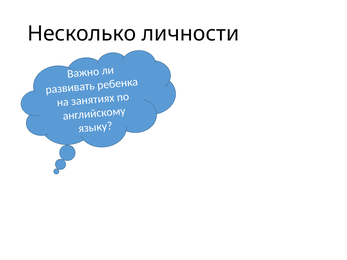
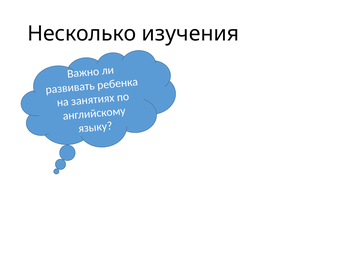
личности: личности -> изучения
